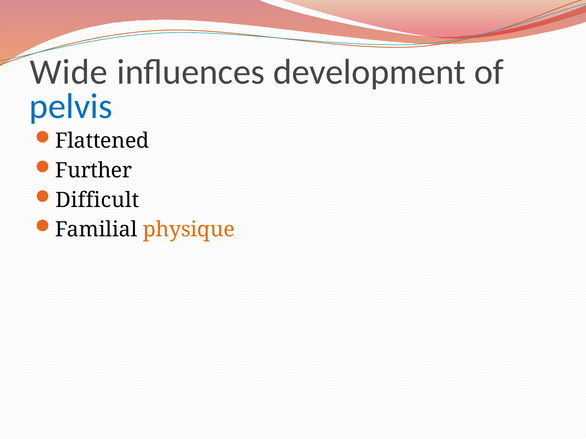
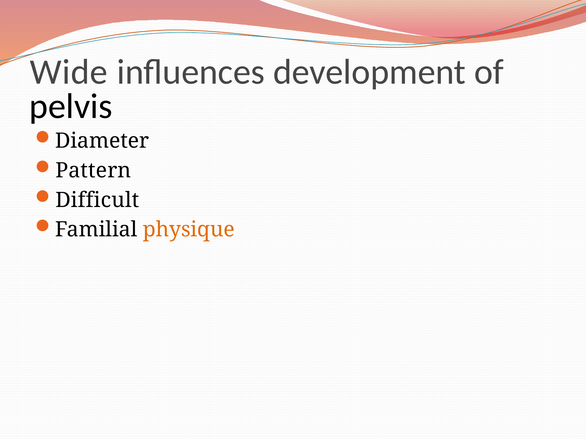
pelvis colour: blue -> black
Flattened: Flattened -> Diameter
Further: Further -> Pattern
